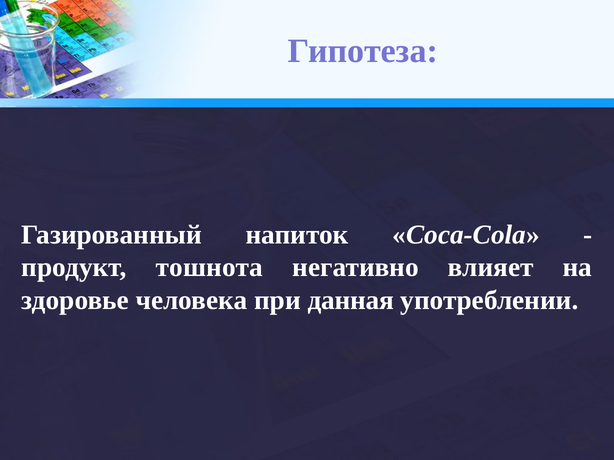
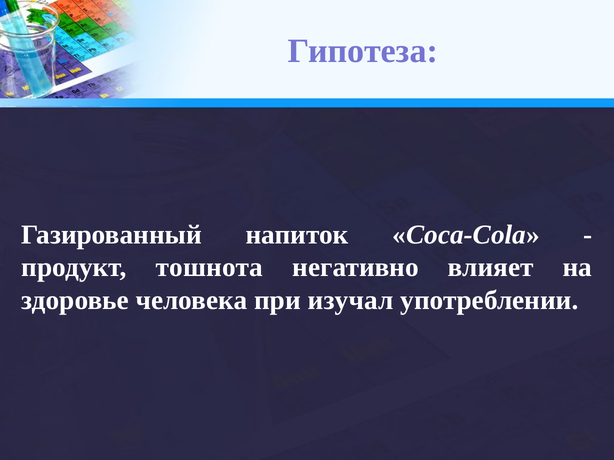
данная: данная -> изучал
